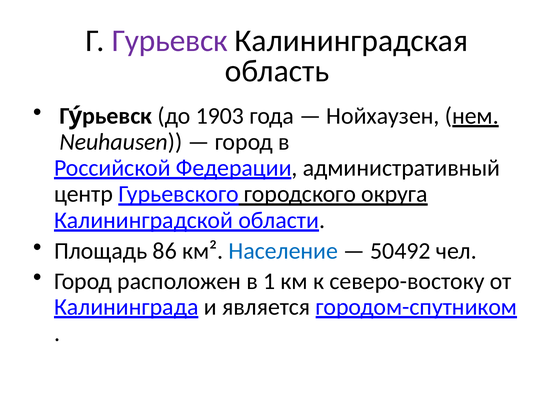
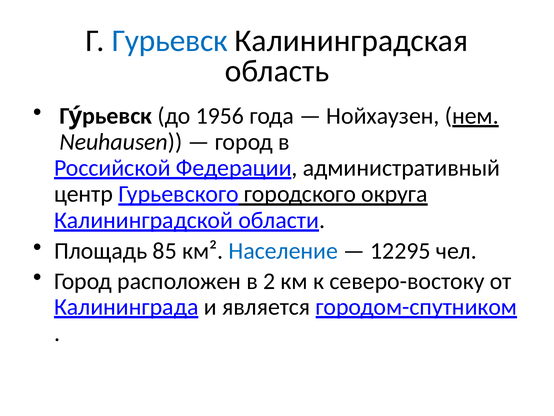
Гурьевск colour: purple -> blue
1903: 1903 -> 1956
86: 86 -> 85
50492: 50492 -> 12295
1: 1 -> 2
